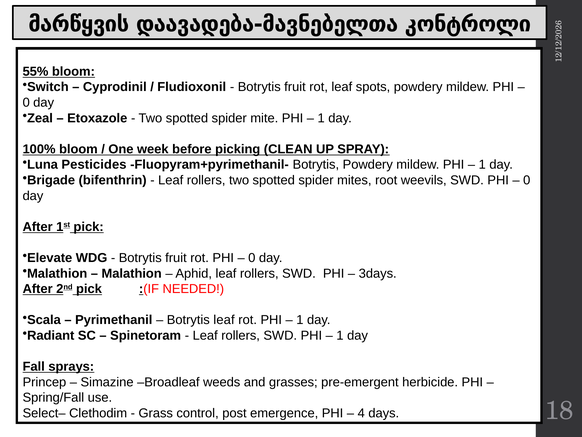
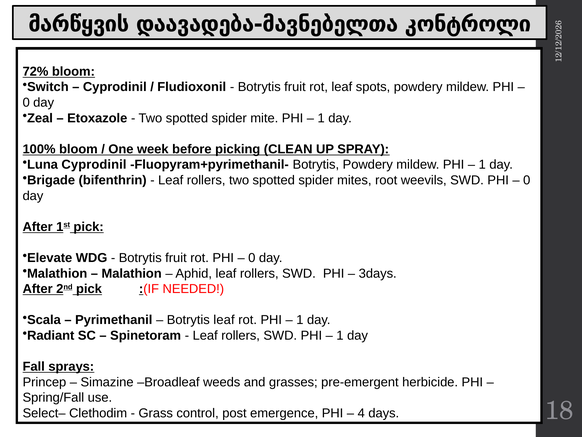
55%: 55% -> 72%
Luna Pesticides: Pesticides -> Cyprodinil
